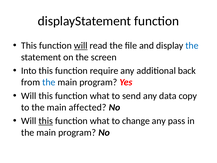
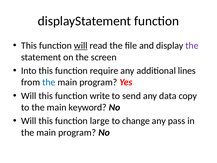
the at (192, 46) colour: blue -> purple
back: back -> lines
what at (100, 96): what -> write
affected: affected -> keyword
this at (46, 121) underline: present -> none
what at (100, 121): what -> large
